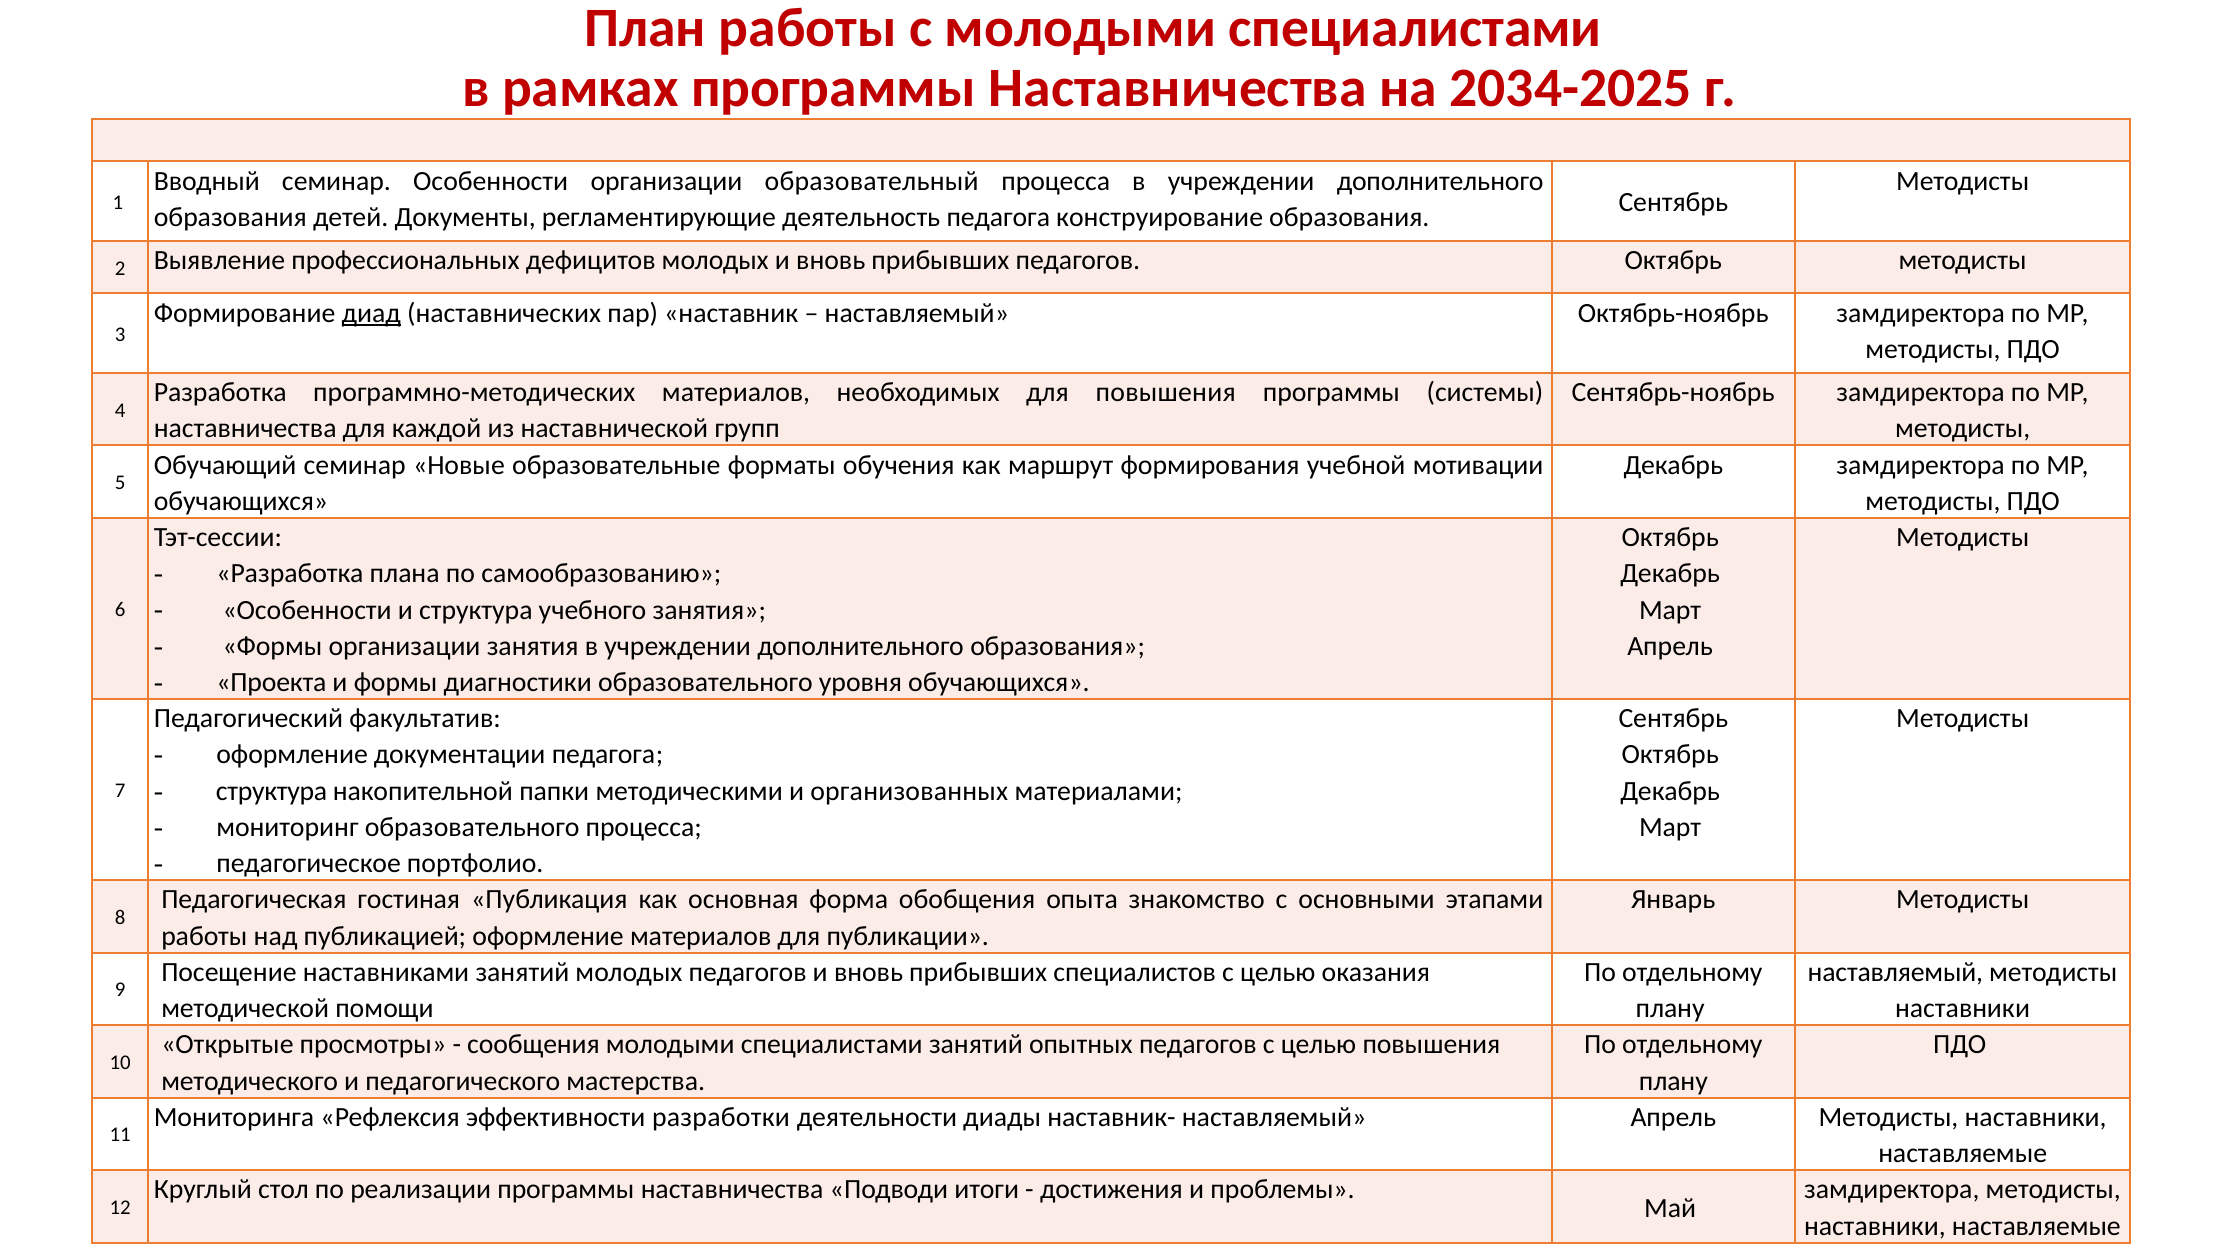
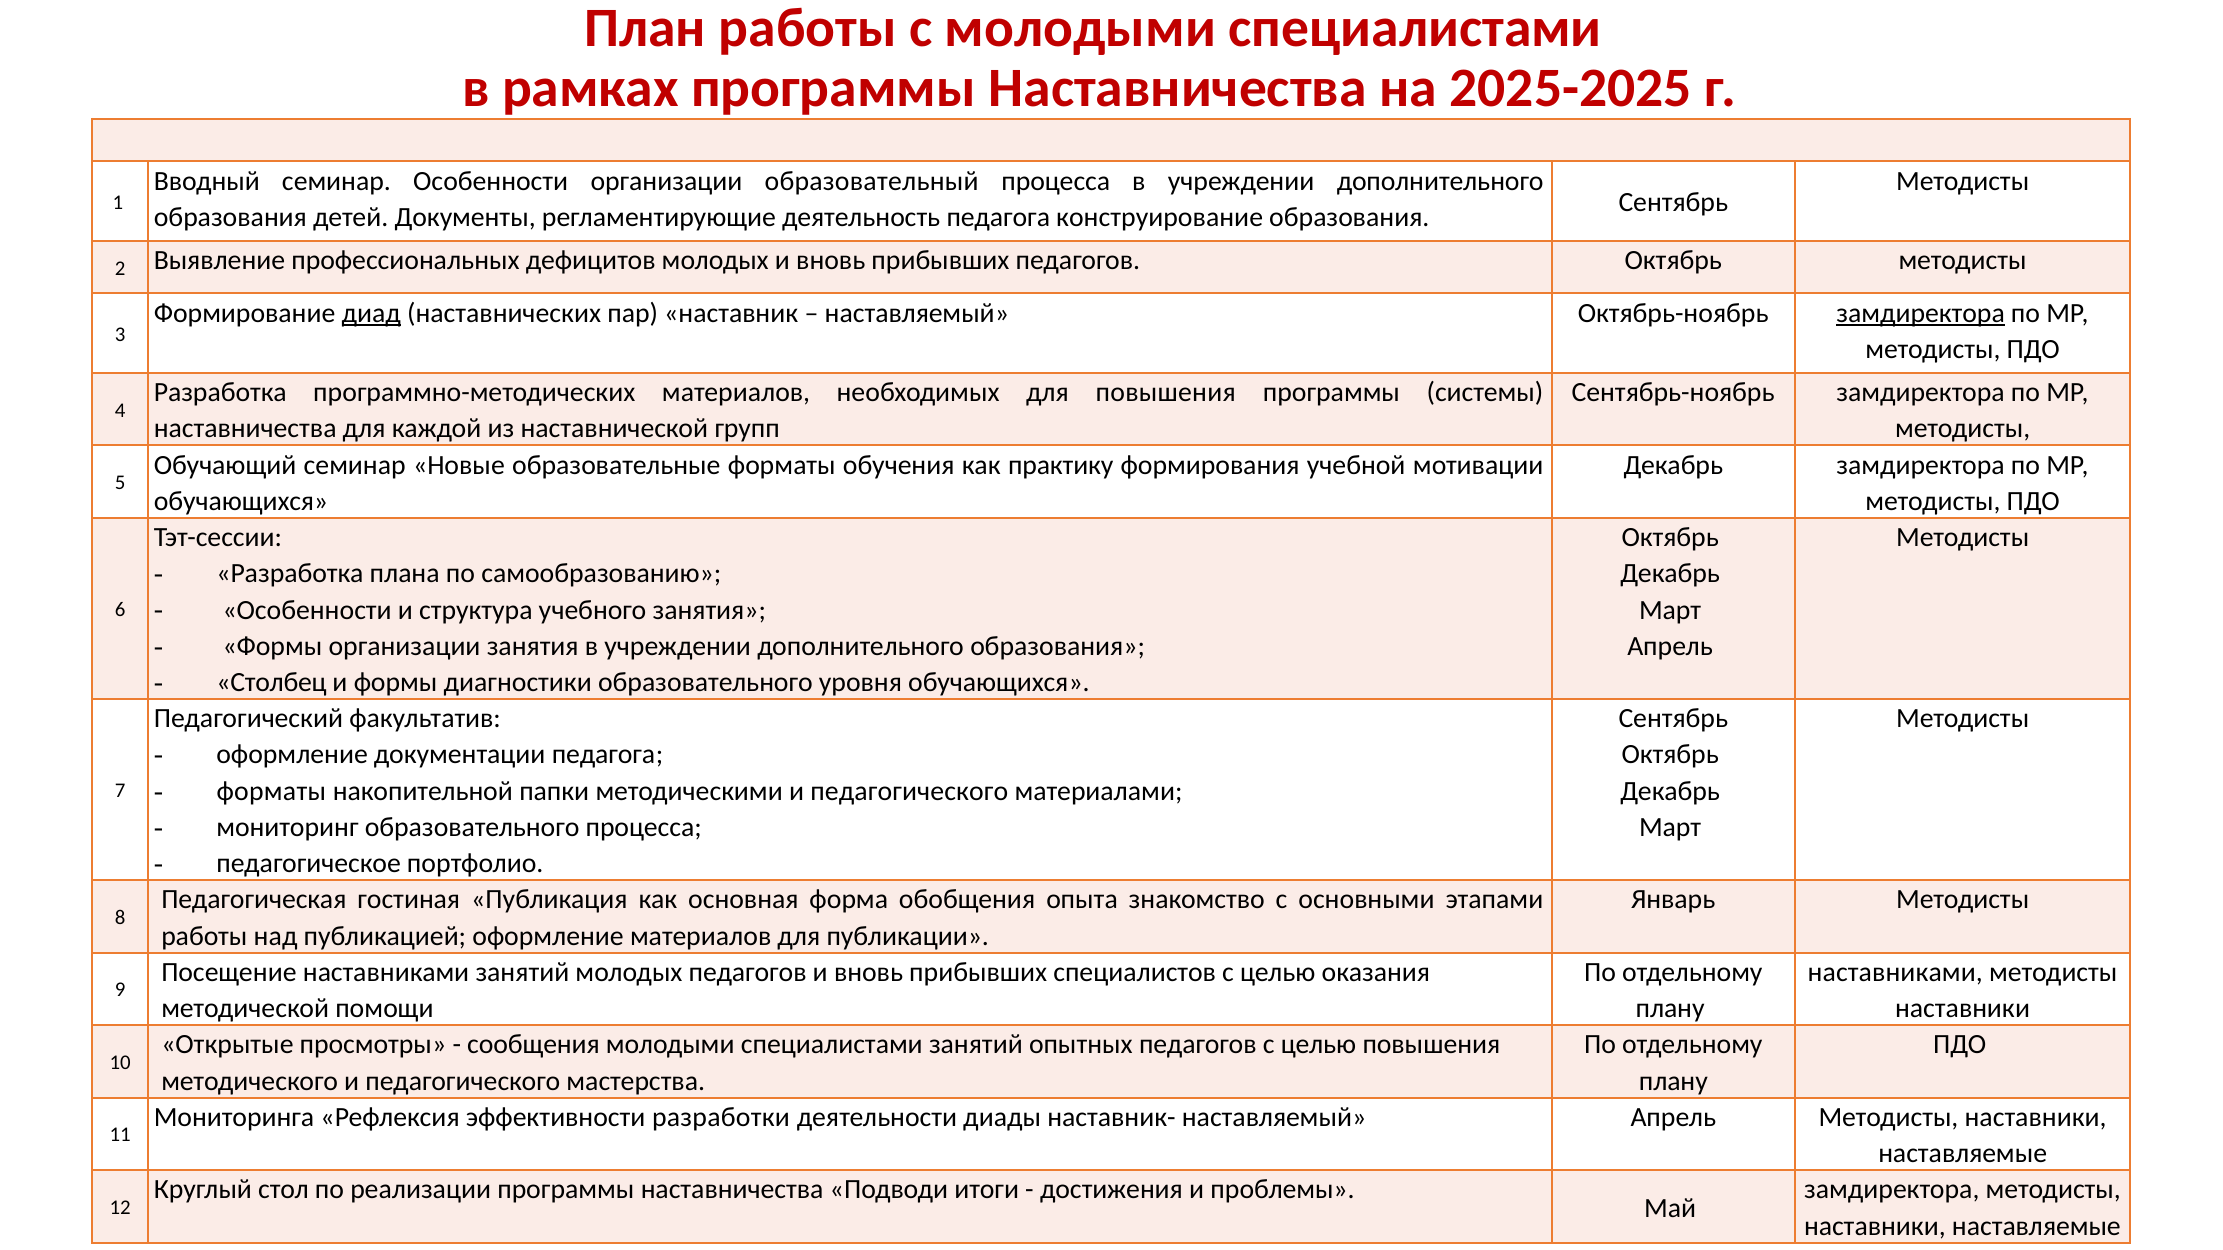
2034-2025: 2034-2025 -> 2025-2025
замдиректора at (1921, 313) underline: none -> present
маршрут: маршрут -> практику
Проекта: Проекта -> Столбец
структура at (272, 791): структура -> форматы
методическими и организованных: организованных -> педагогического
наставляемый at (1895, 973): наставляемый -> наставниками
